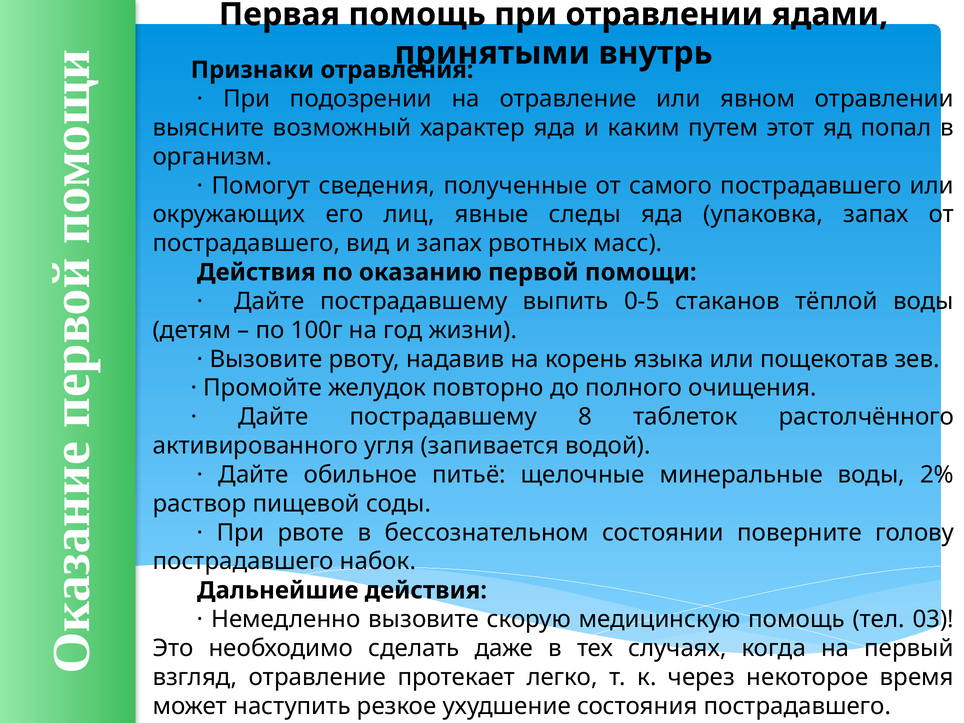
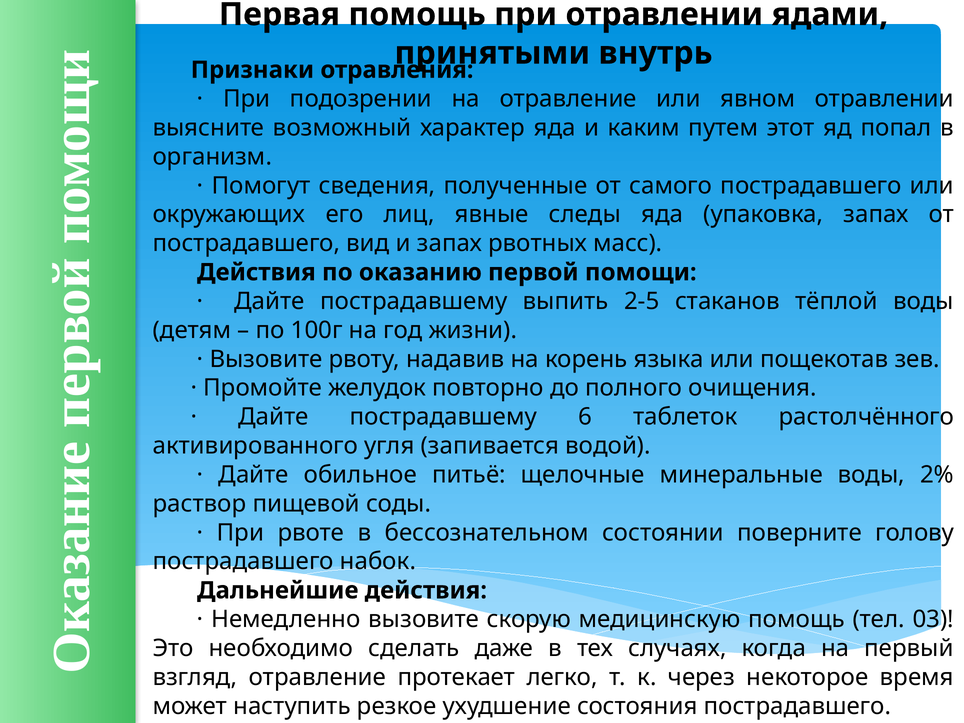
0-5: 0-5 -> 2-5
8: 8 -> 6
